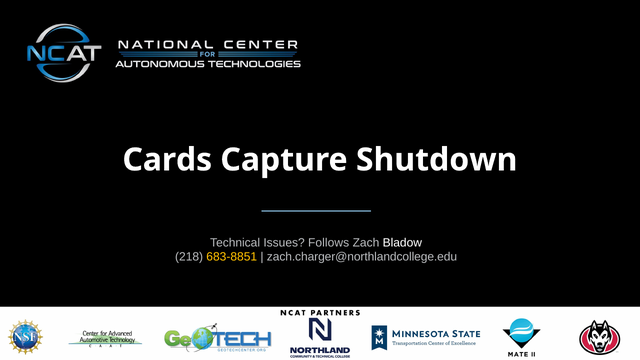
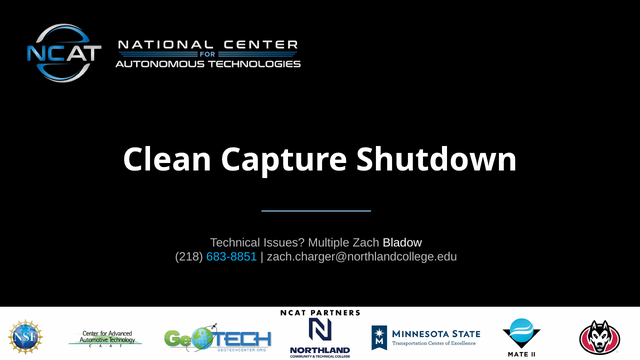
Cards: Cards -> Clean
Follows: Follows -> Multiple
683-8851 colour: yellow -> light blue
